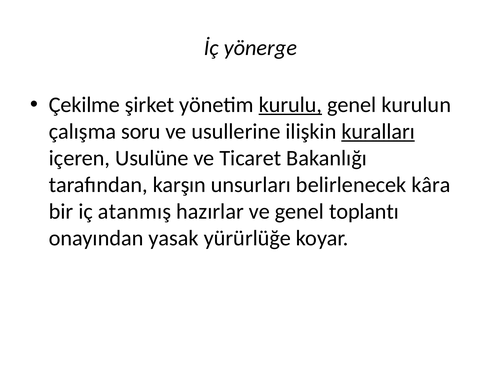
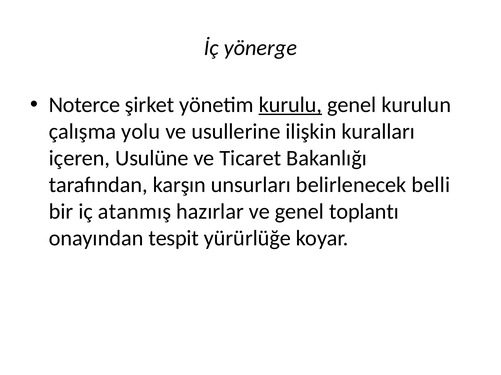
Çekilme: Çekilme -> Noterce
soru: soru -> yolu
kuralları underline: present -> none
kâra: kâra -> belli
yasak: yasak -> tespit
